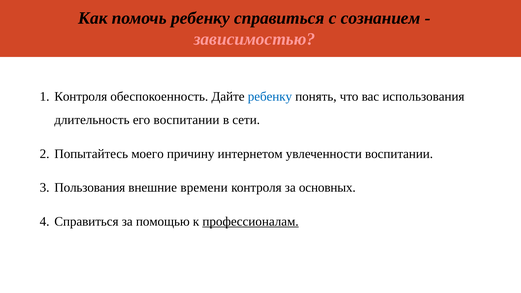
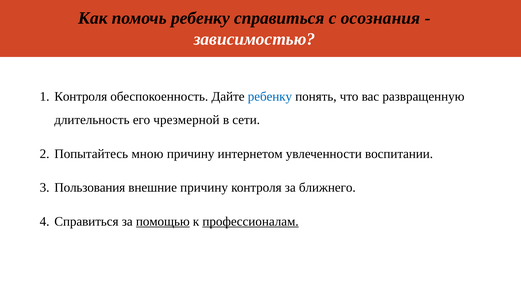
сознанием: сознанием -> осознания
зависимостью colour: pink -> white
использования: использования -> развращенную
его воспитании: воспитании -> чрезмерной
моего: моего -> мною
внешние времени: времени -> причину
основных: основных -> ближнего
помощью underline: none -> present
